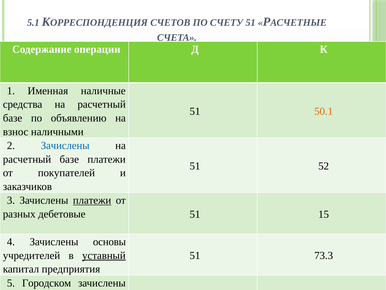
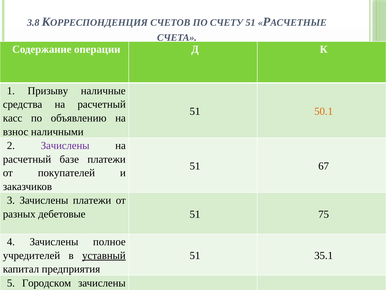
5.1: 5.1 -> 3.8
Именная: Именная -> Призыву
базе at (13, 118): базе -> касс
Зачислены at (65, 145) colour: blue -> purple
52: 52 -> 67
платежи at (92, 200) underline: present -> none
15: 15 -> 75
основы: основы -> полное
73.3: 73.3 -> 35.1
